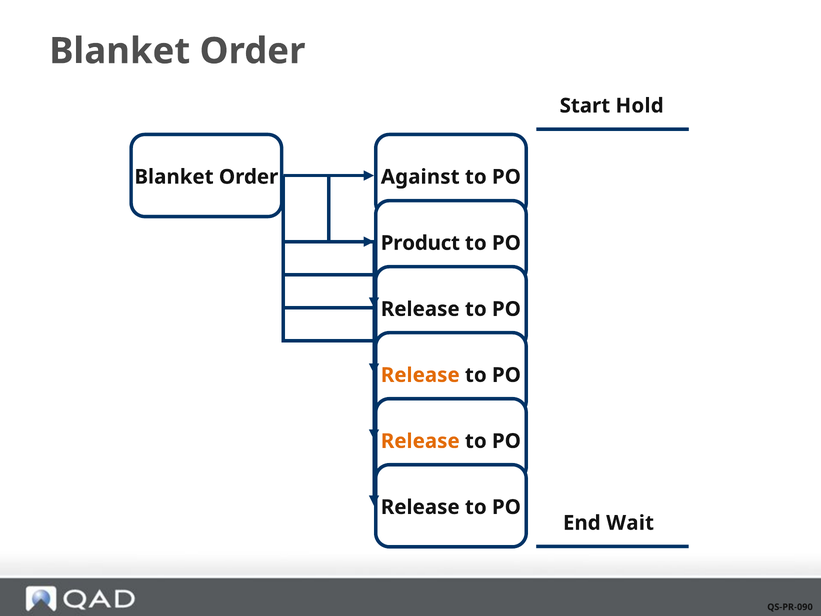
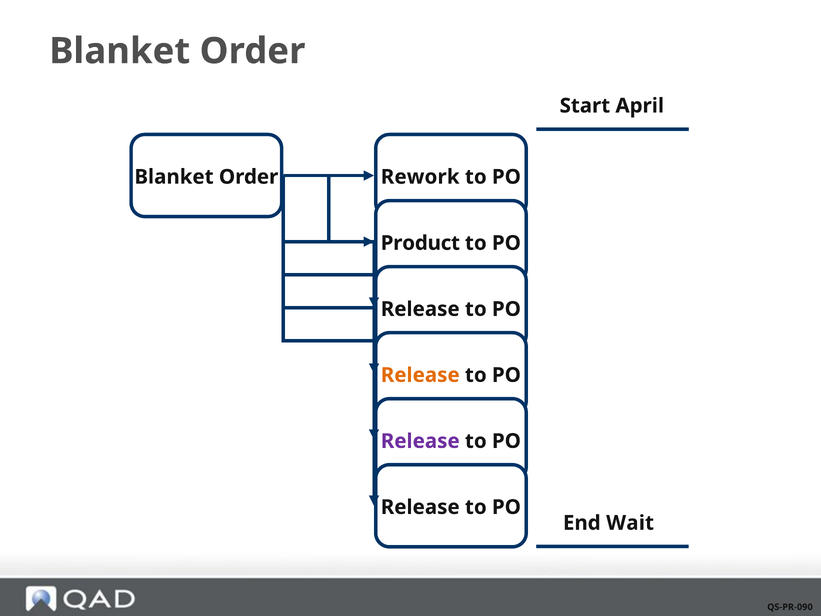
Hold: Hold -> April
Against: Against -> Rework
Release at (420, 441) colour: orange -> purple
